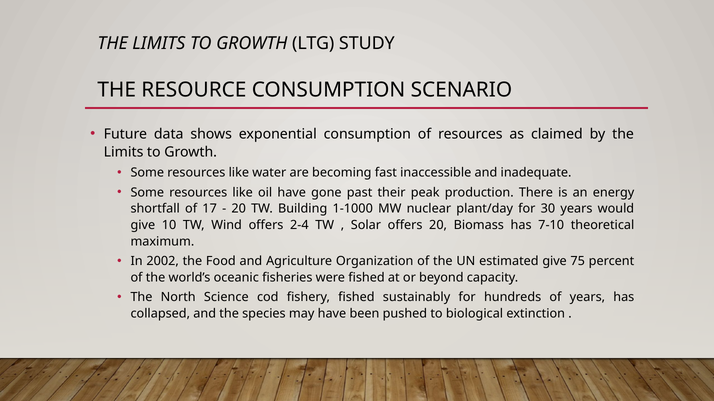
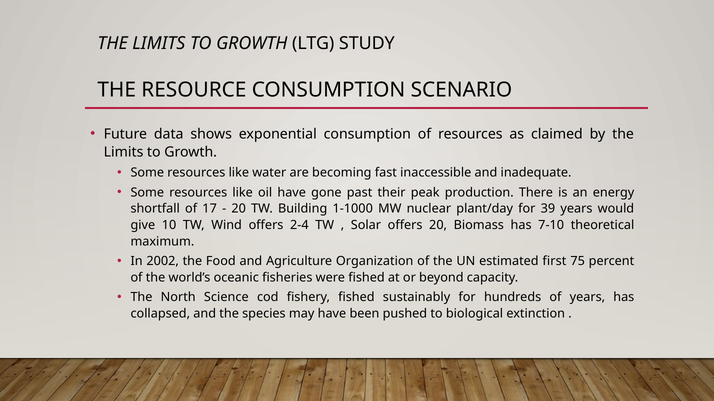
30: 30 -> 39
estimated give: give -> first
